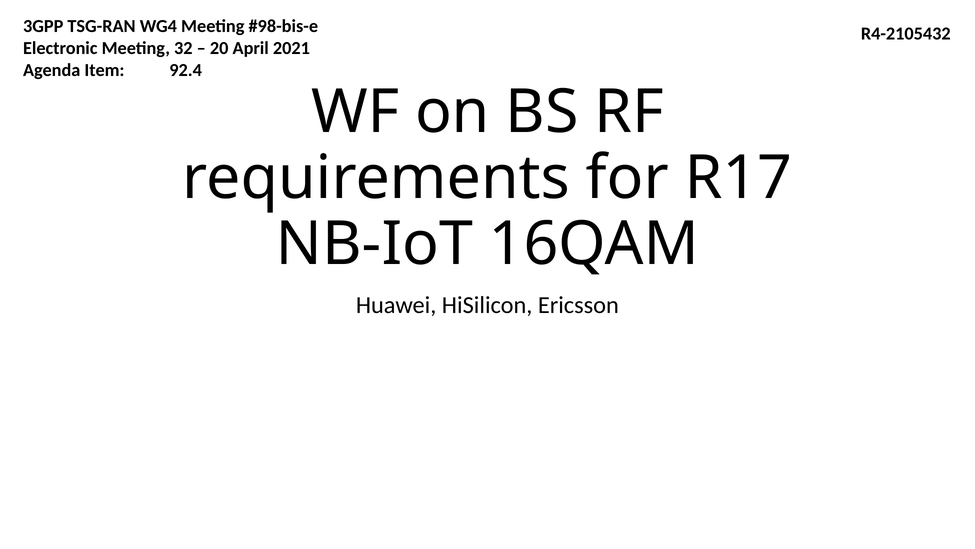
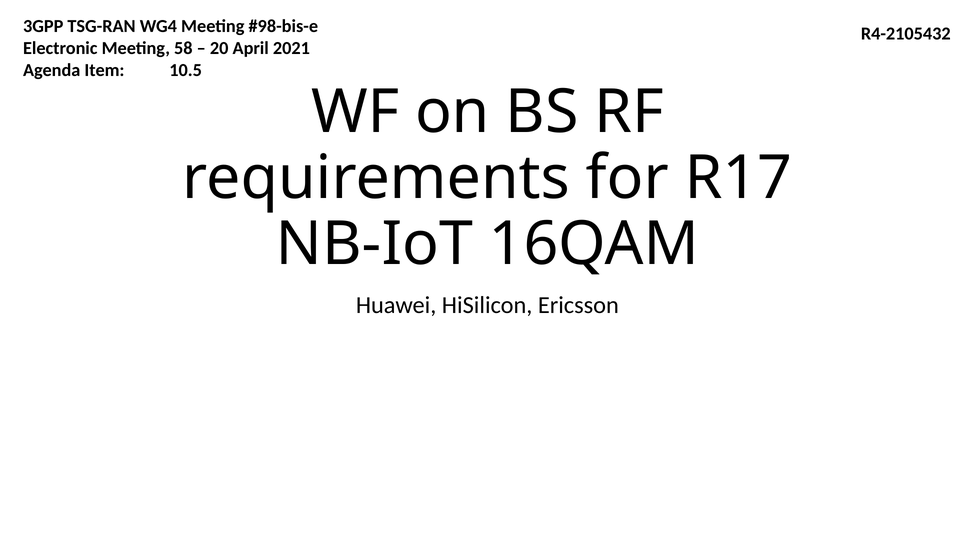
32: 32 -> 58
92.4: 92.4 -> 10.5
